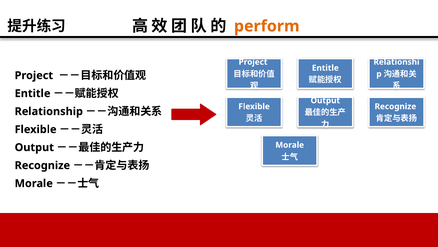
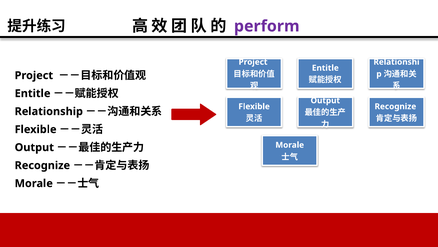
perform colour: orange -> purple
